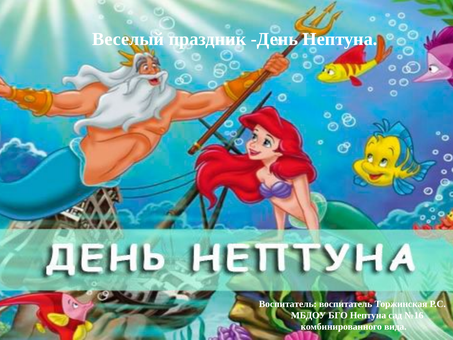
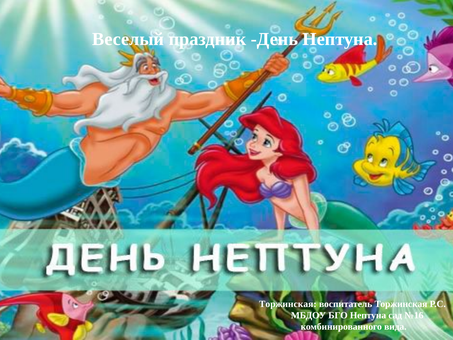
Воспитатель at (288, 304): Воспитатель -> Торжинская
